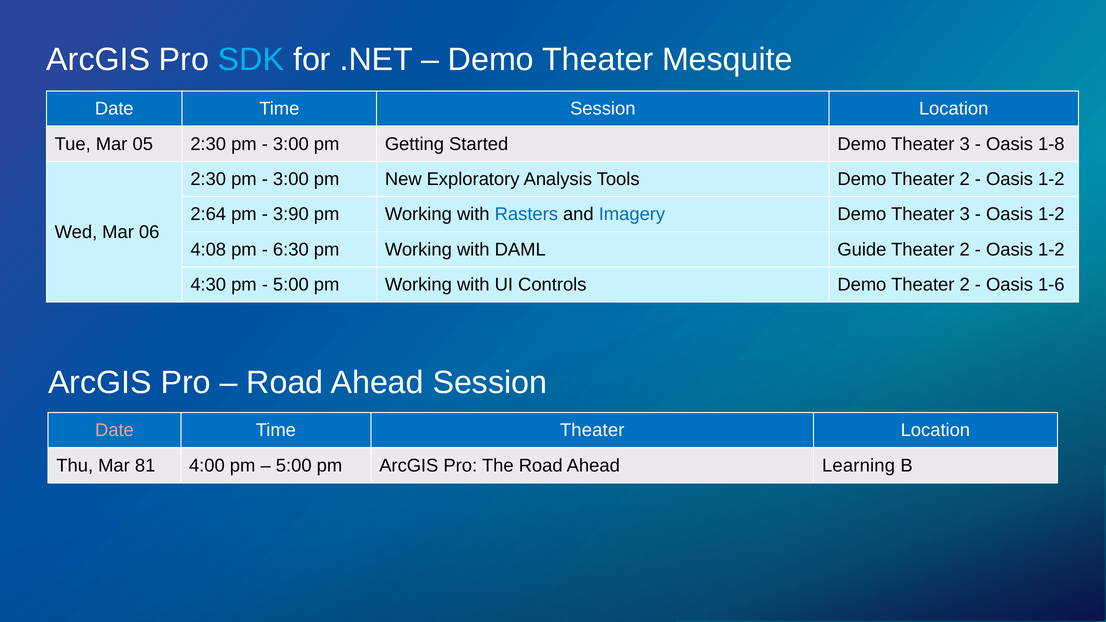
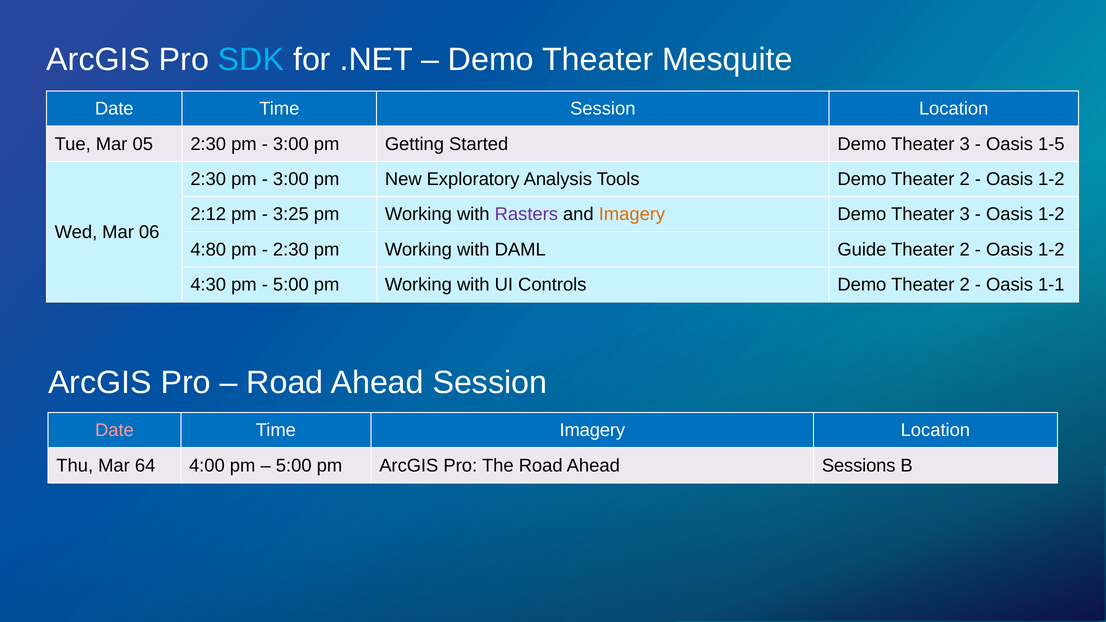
1-8: 1-8 -> 1-5
2:64: 2:64 -> 2:12
3:90: 3:90 -> 3:25
Rasters colour: blue -> purple
Imagery at (632, 214) colour: blue -> orange
4:08: 4:08 -> 4:80
6:30 at (291, 250): 6:30 -> 2:30
1-6: 1-6 -> 1-1
Time Theater: Theater -> Imagery
81: 81 -> 64
Learning: Learning -> Sessions
